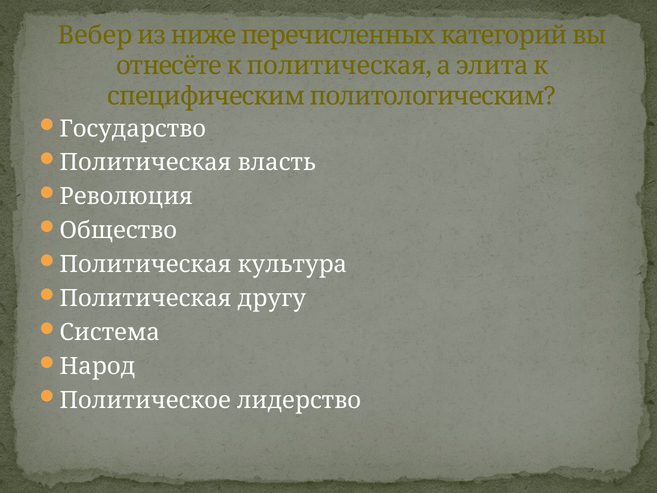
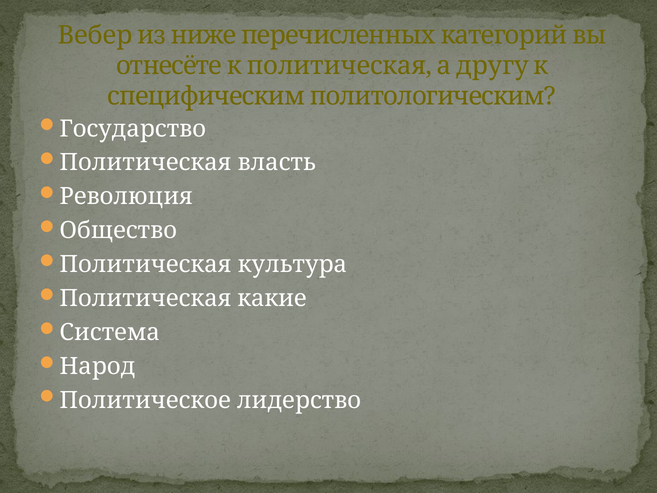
элита: элита -> другу
другу: другу -> какие
